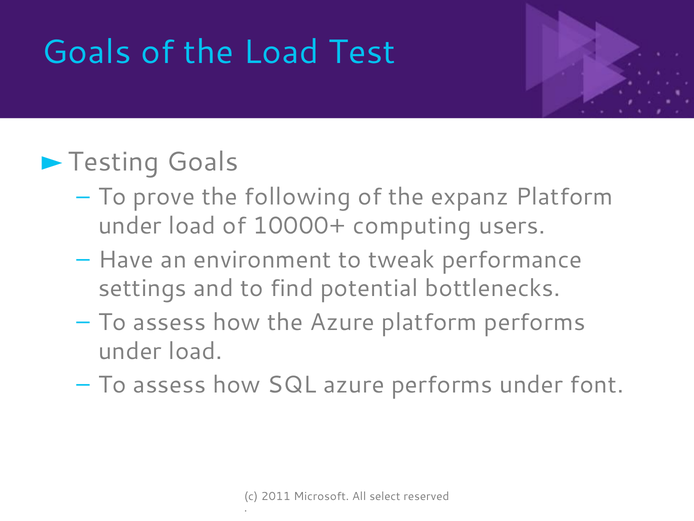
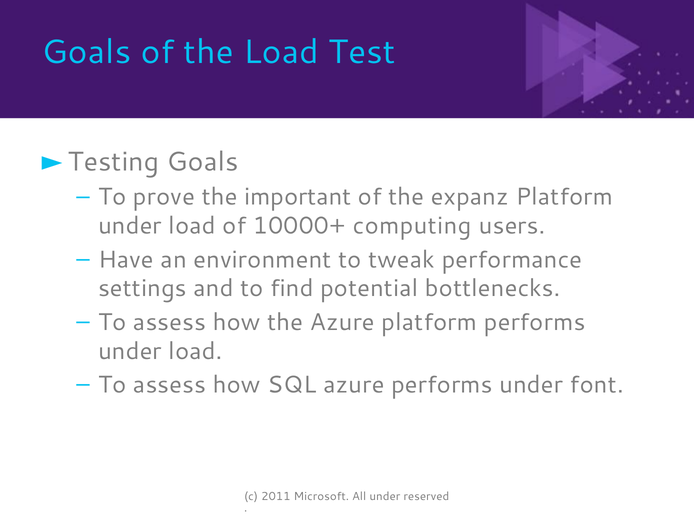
following: following -> important
All select: select -> under
